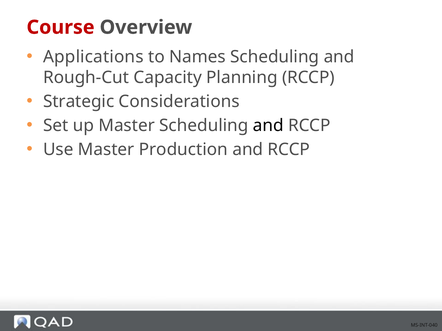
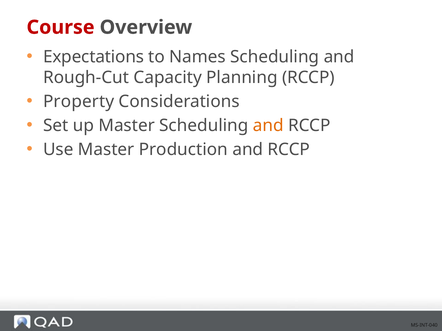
Applications: Applications -> Expectations
Strategic: Strategic -> Property
and at (268, 126) colour: black -> orange
